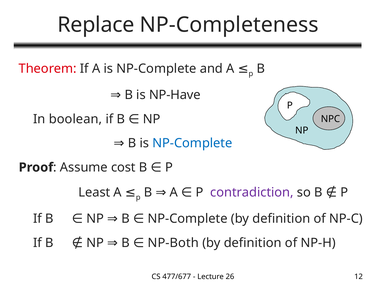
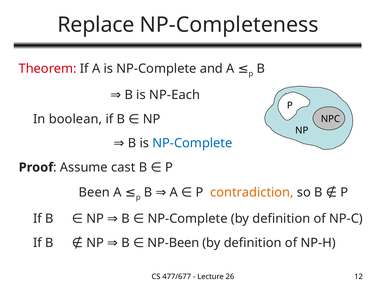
NP-Have: NP-Have -> NP-Each
cost: cost -> cast
Least: Least -> Been
contradiction colour: purple -> orange
NP-Both: NP-Both -> NP-Been
